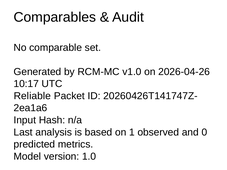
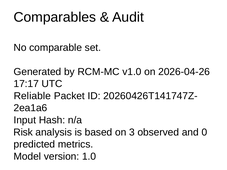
10:17: 10:17 -> 17:17
Last: Last -> Risk
1: 1 -> 3
